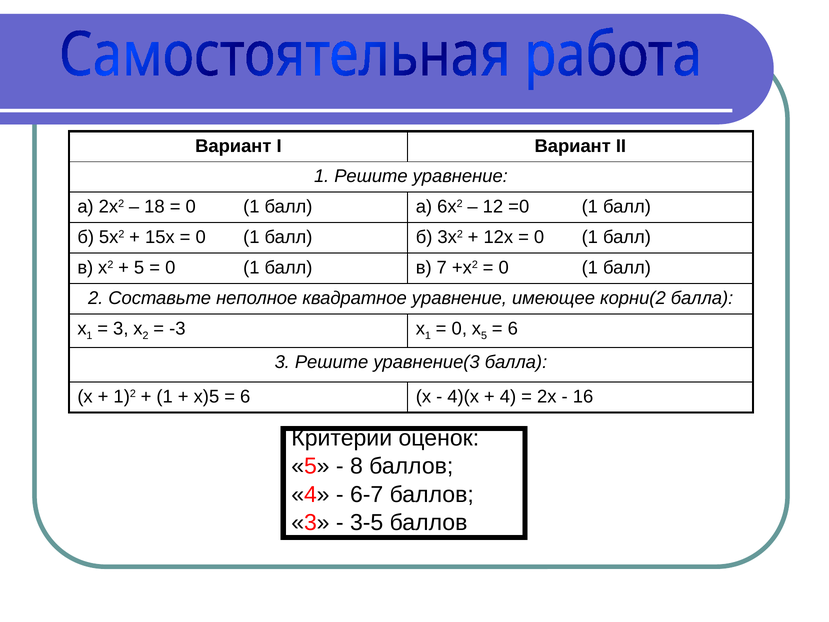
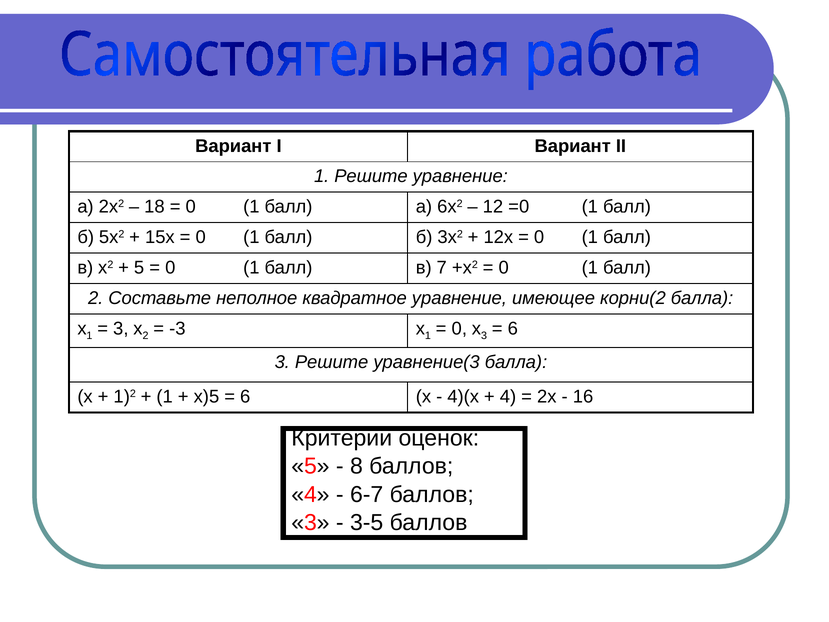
x 5: 5 -> 3
